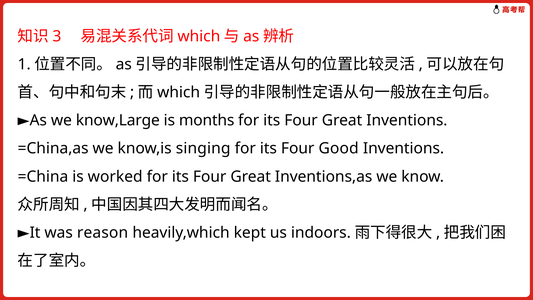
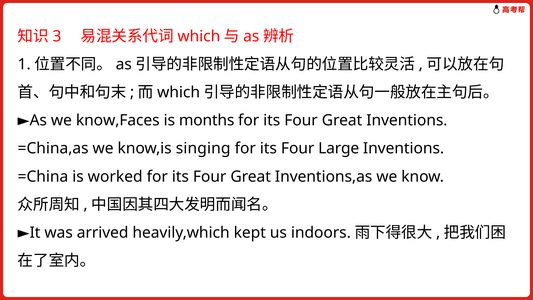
know,Large: know,Large -> know,Faces
Good: Good -> Large
reason: reason -> arrived
